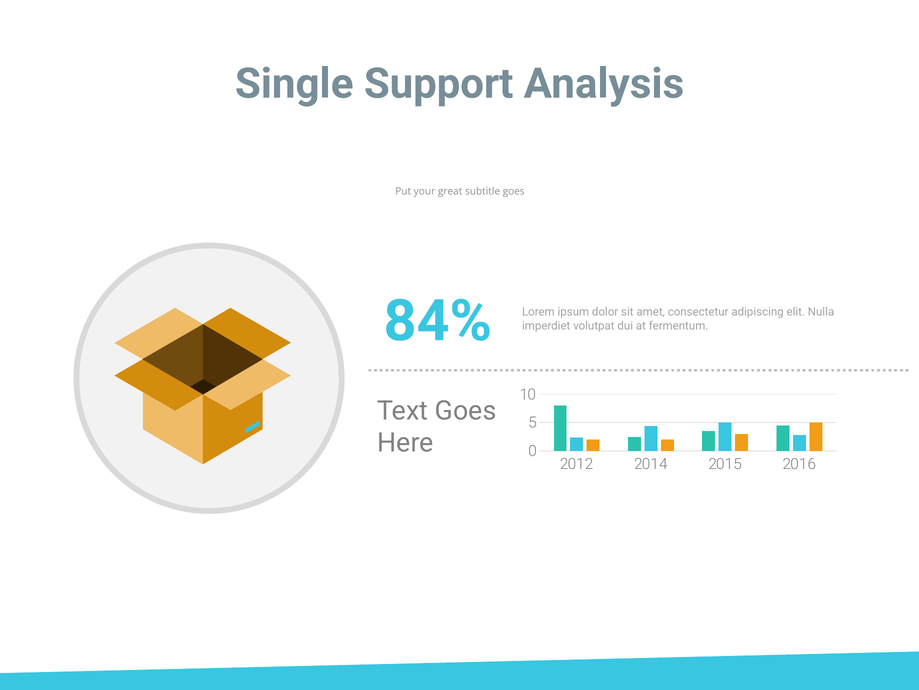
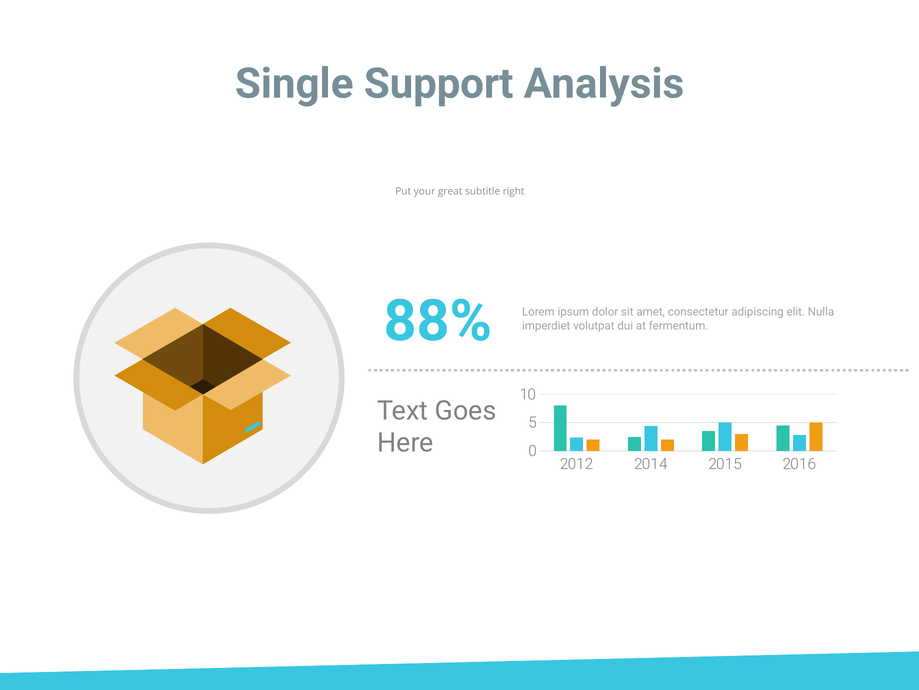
subtitle goes: goes -> right
84%: 84% -> 88%
